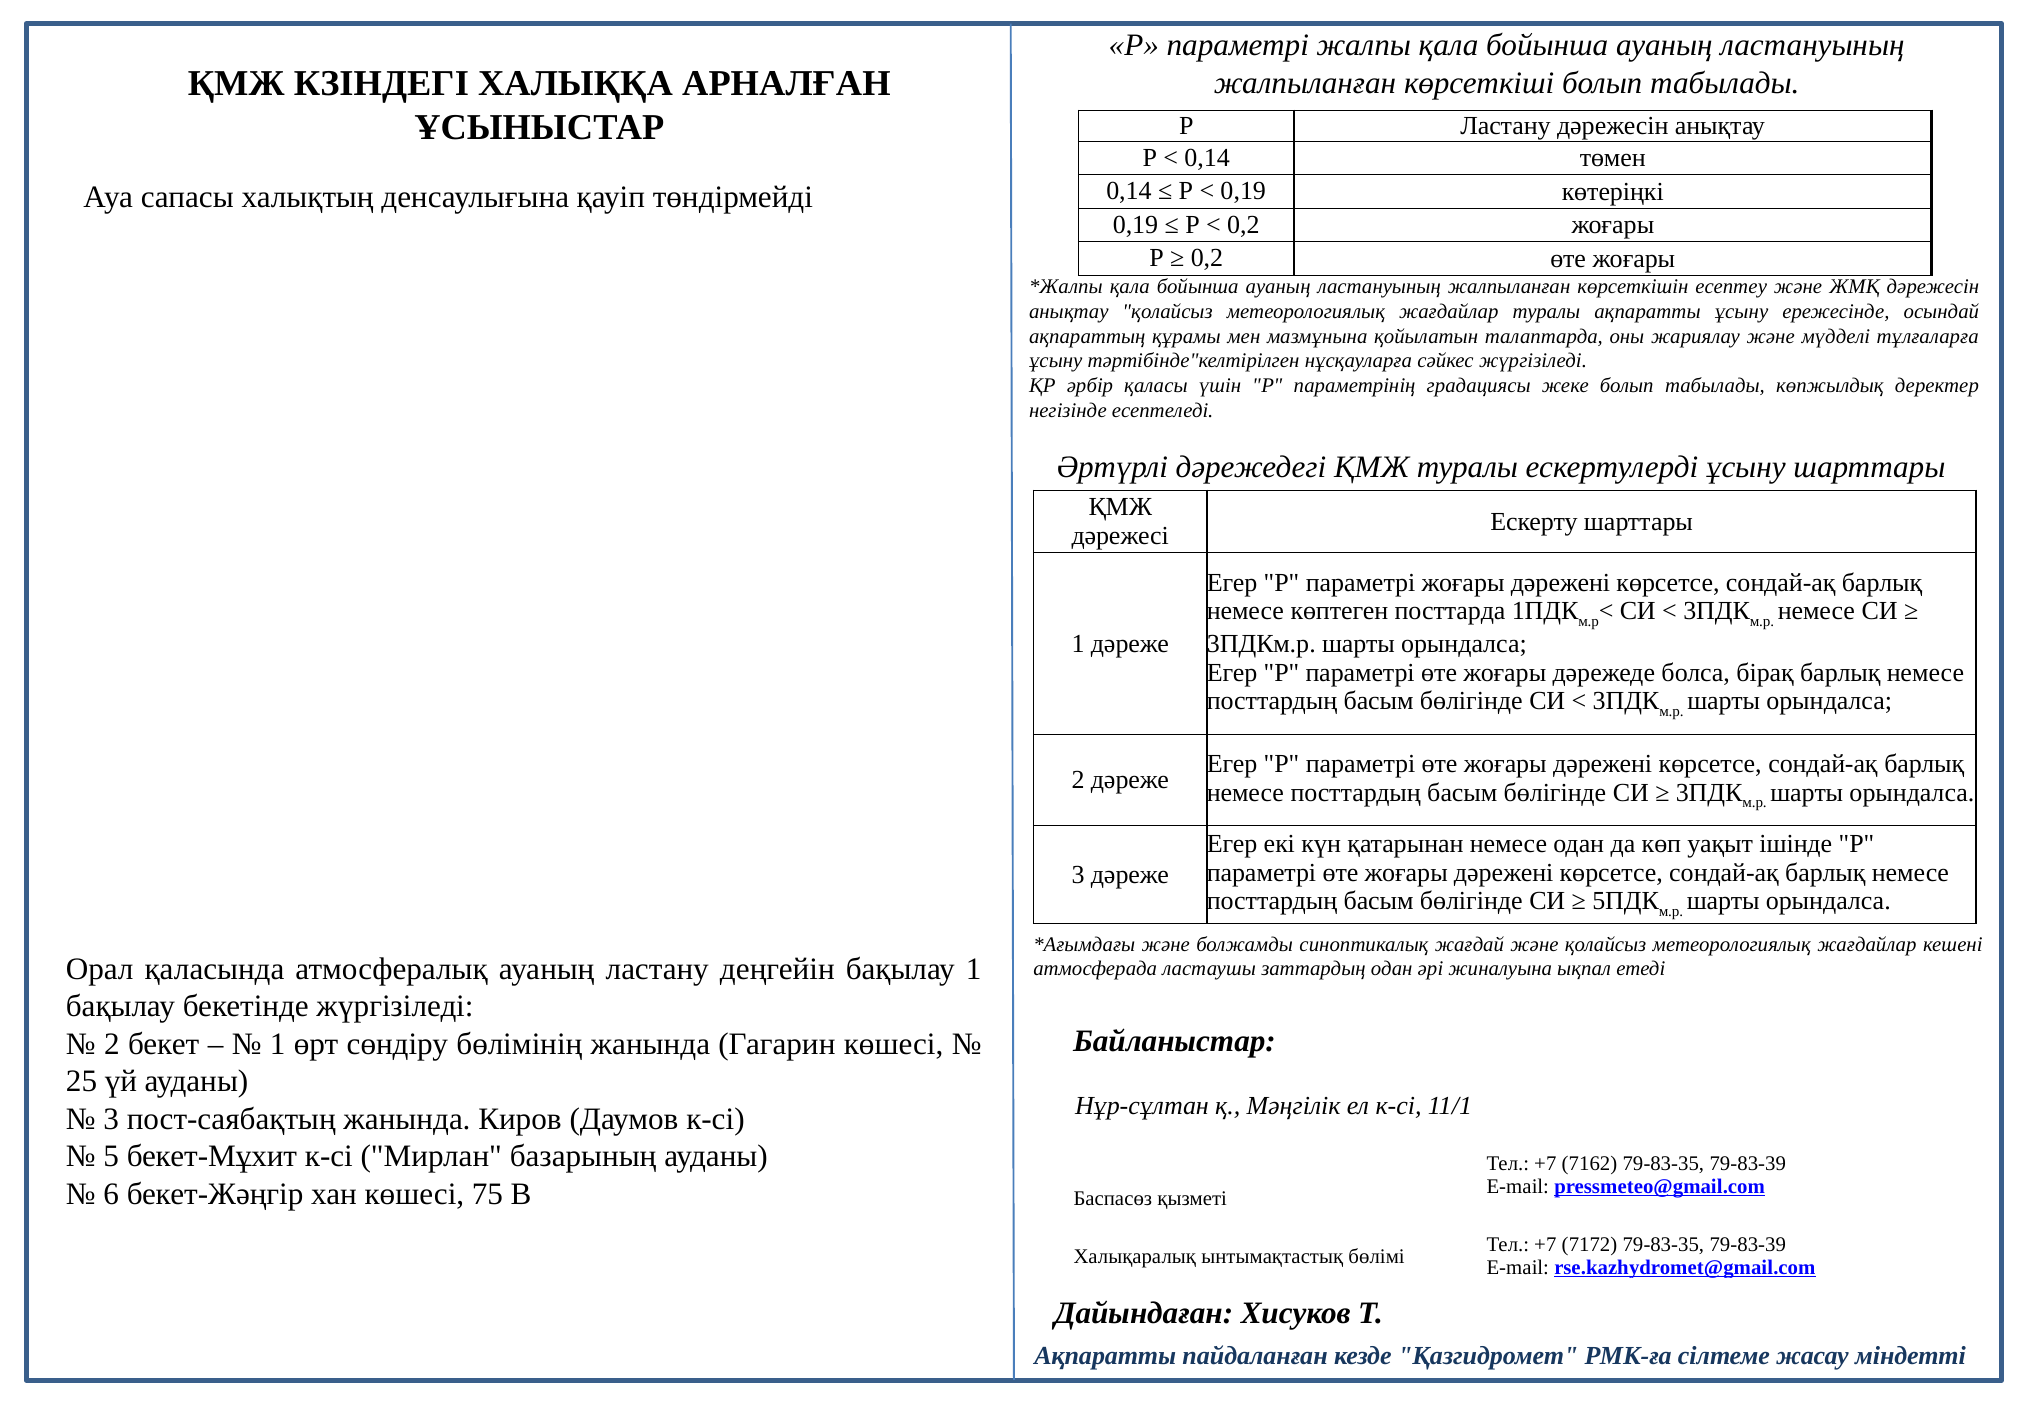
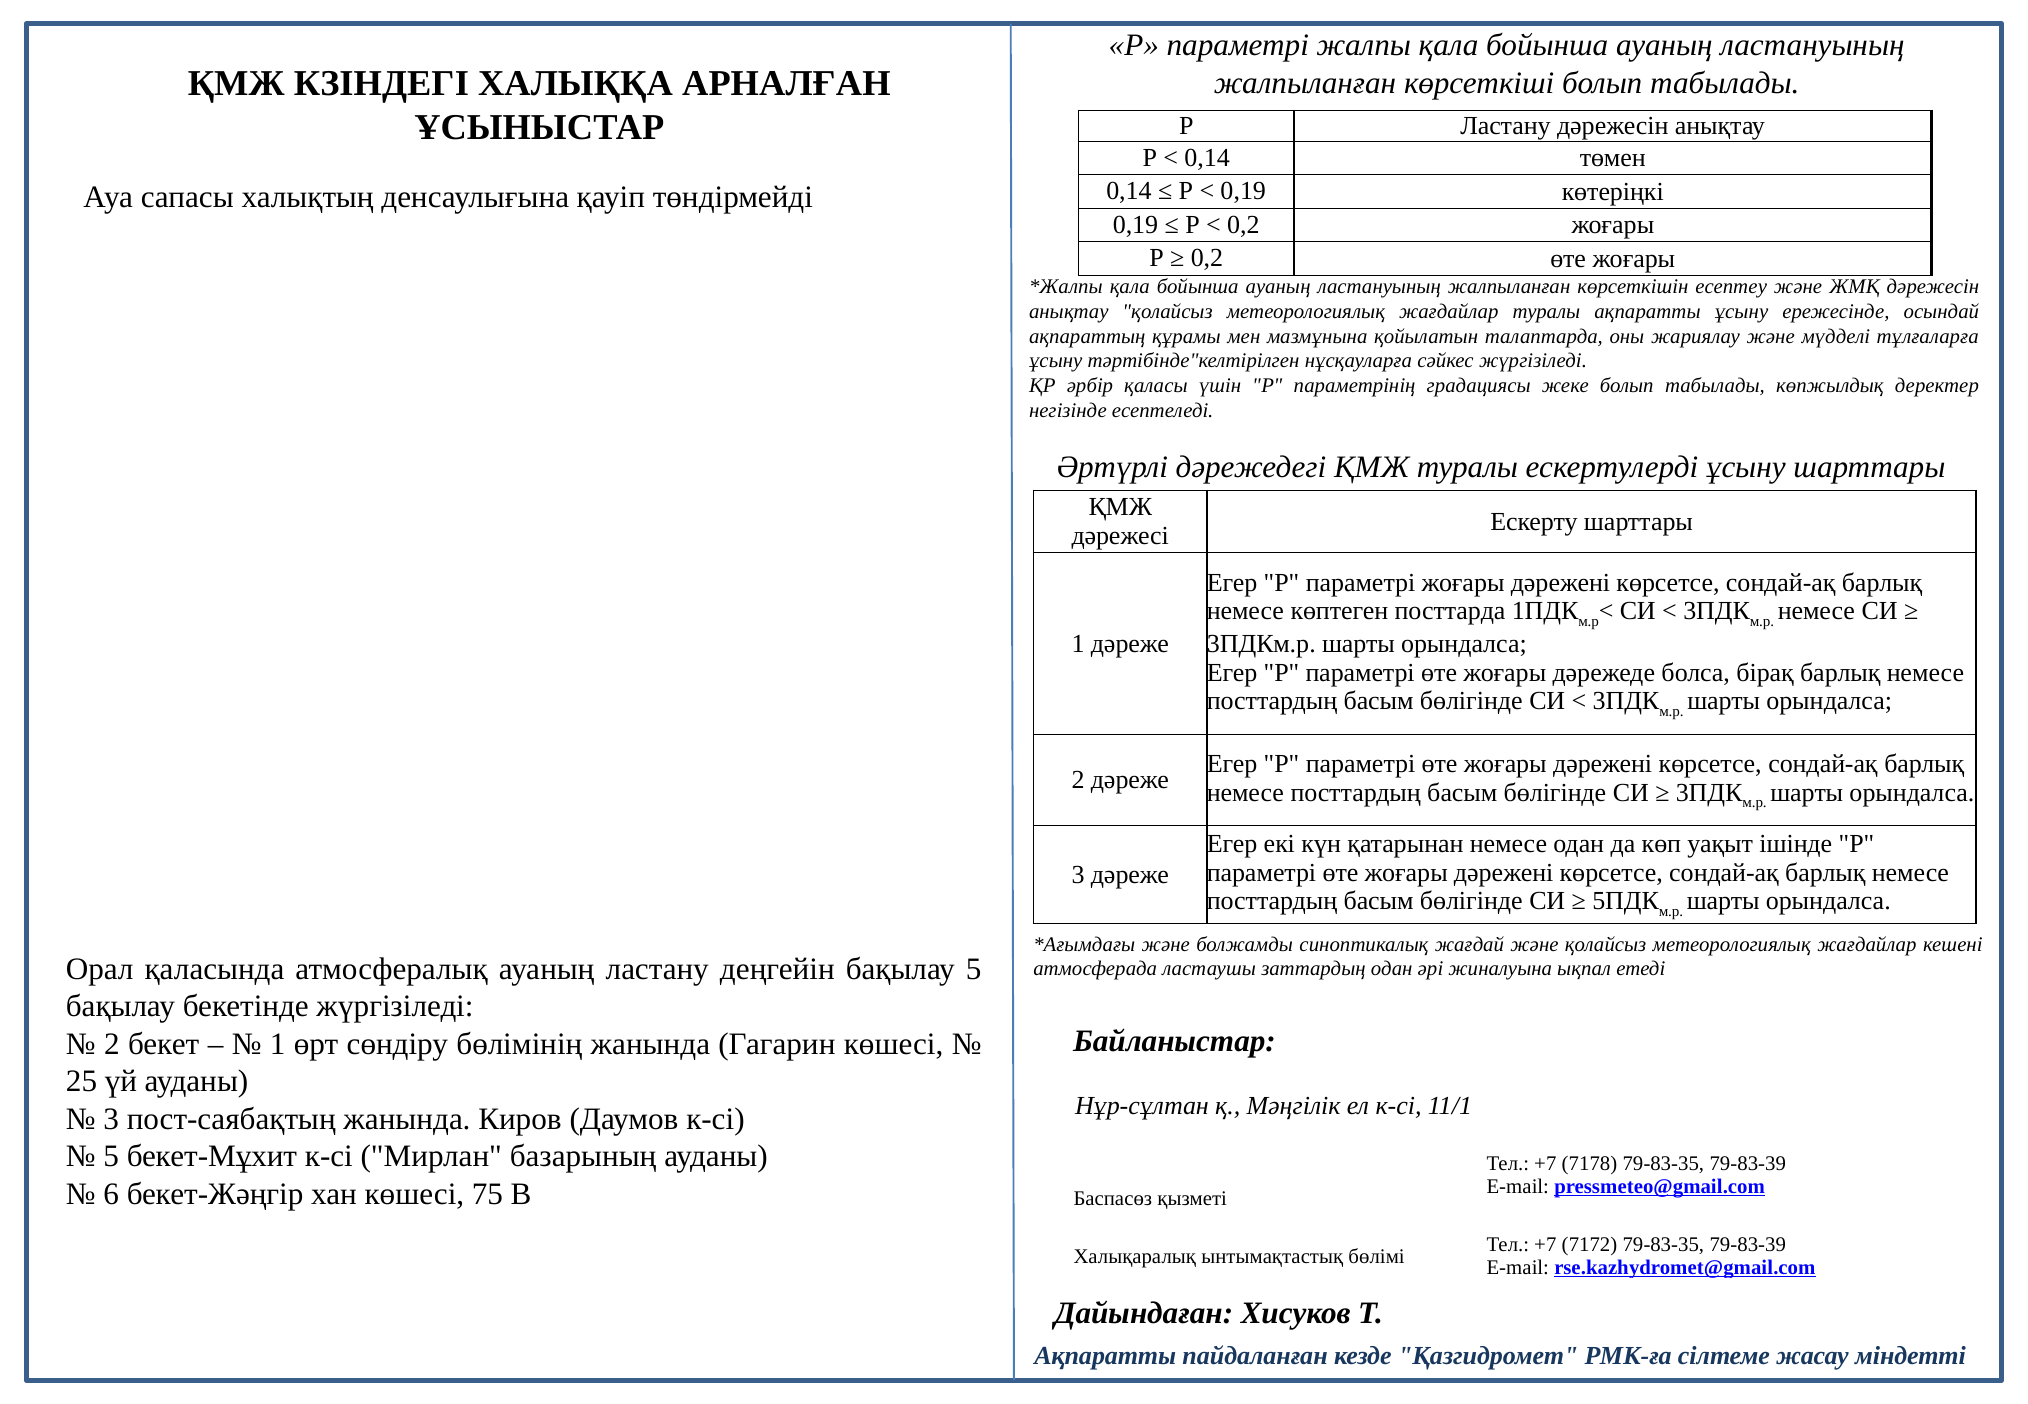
бақылау 1: 1 -> 5
7162: 7162 -> 7178
